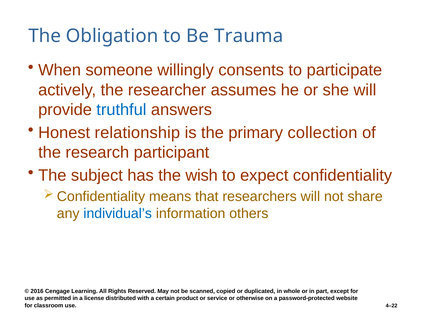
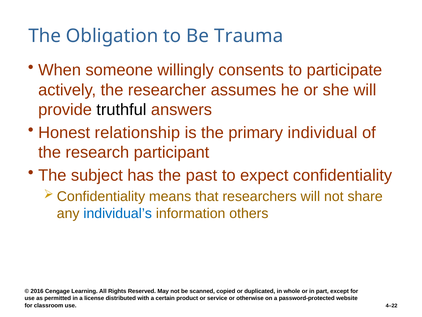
truthful colour: blue -> black
collection: collection -> individual
wish: wish -> past
